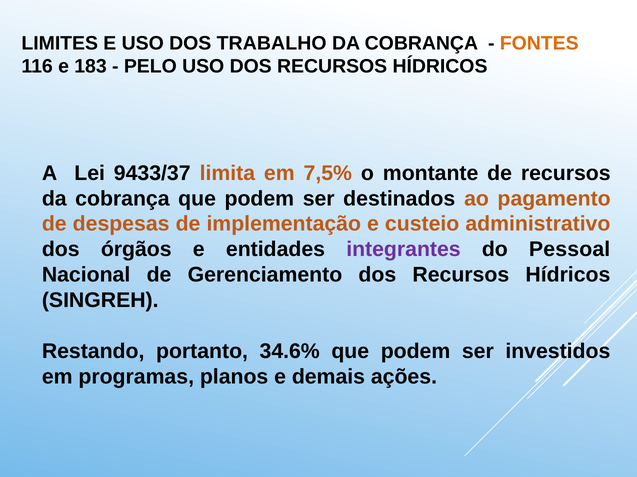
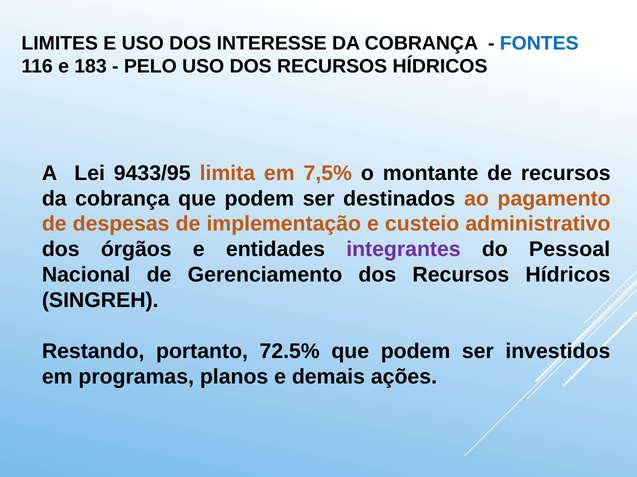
TRABALHO: TRABALHO -> INTERESSE
FONTES colour: orange -> blue
9433/37: 9433/37 -> 9433/95
34.6%: 34.6% -> 72.5%
